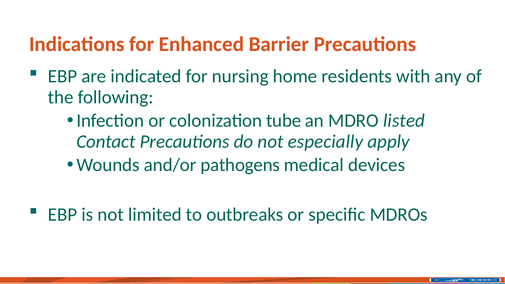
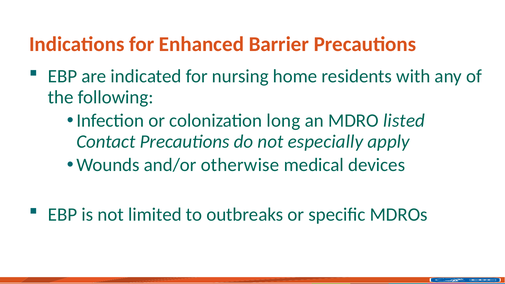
tube: tube -> long
pathogens: pathogens -> otherwise
